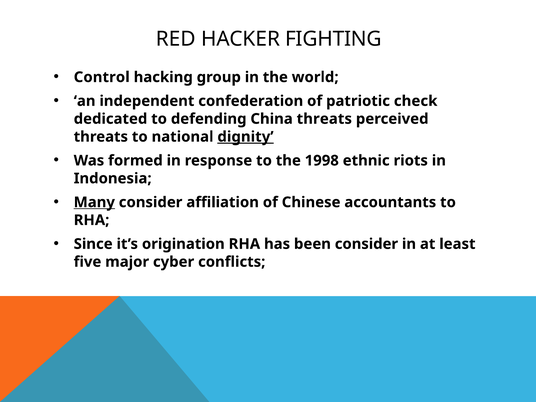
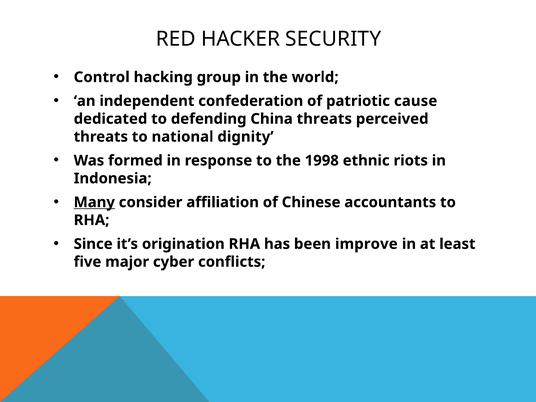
FIGHTING: FIGHTING -> SECURITY
check: check -> cause
dignity underline: present -> none
been consider: consider -> improve
